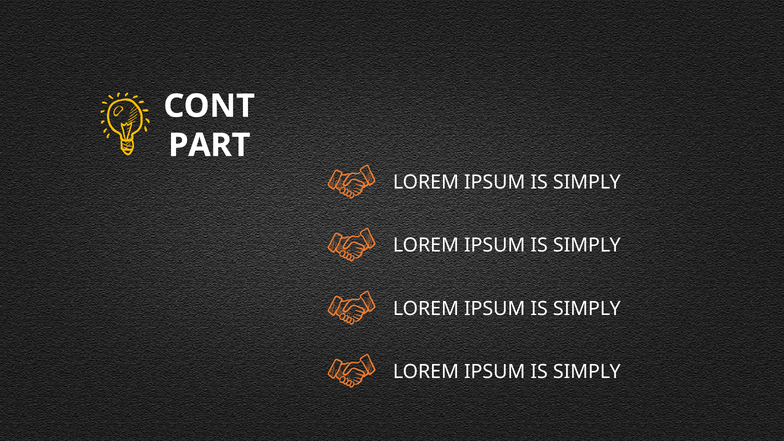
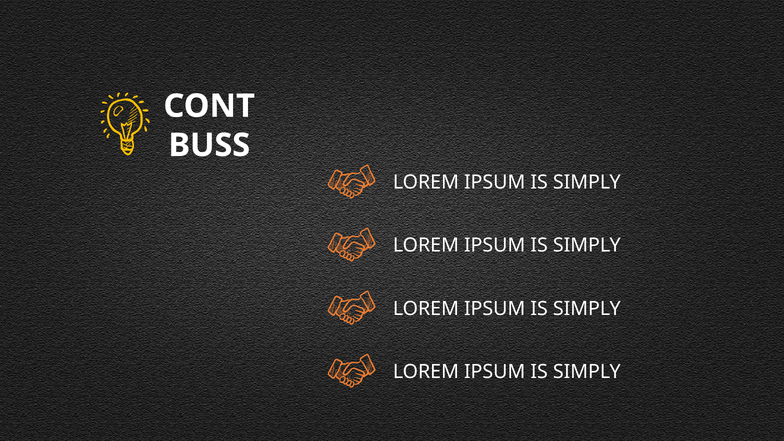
PART: PART -> BUSS
